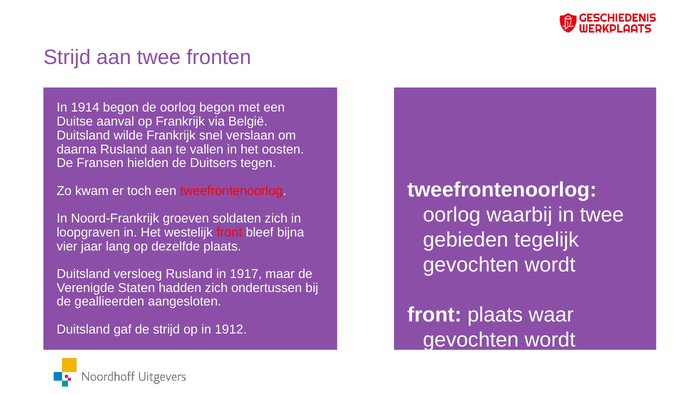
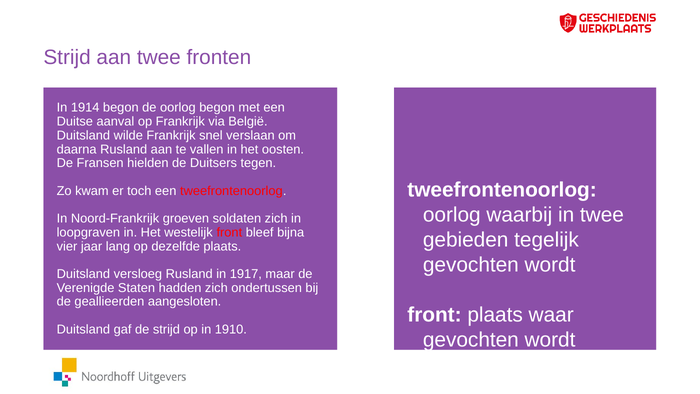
1912: 1912 -> 1910
